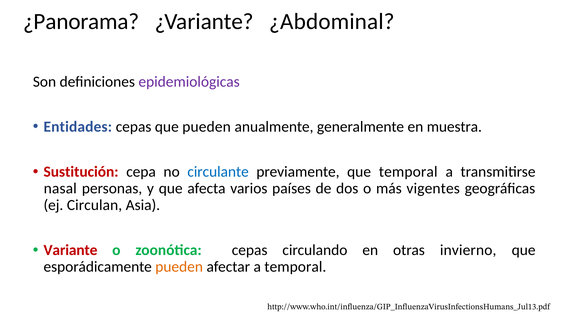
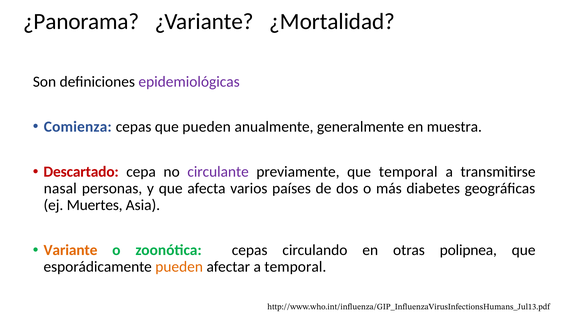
¿Abdominal: ¿Abdominal -> ¿Mortalidad
Entidades: Entidades -> Comienza
Sustitución: Sustitución -> Descartado
circulante colour: blue -> purple
vigentes: vigentes -> diabetes
Circulan: Circulan -> Muertes
Variante colour: red -> orange
invierno: invierno -> polipnea
